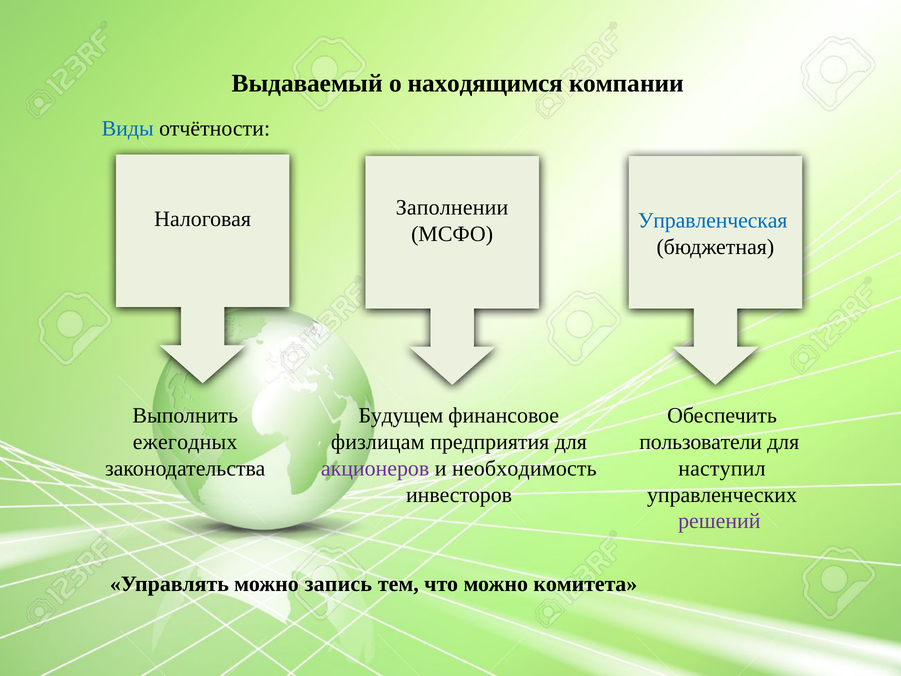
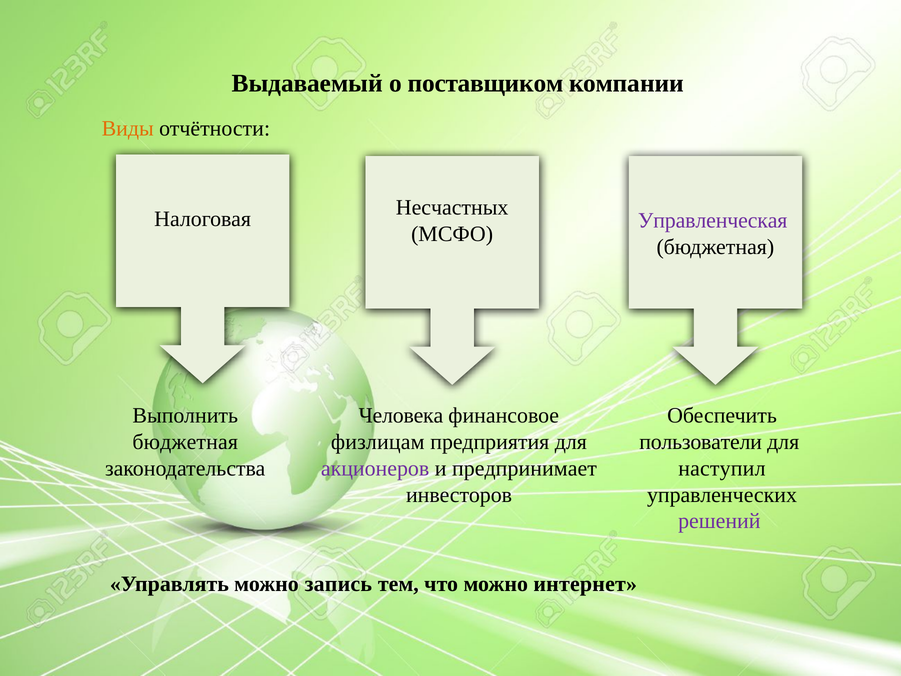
находящимся: находящимся -> поставщиком
Виды colour: blue -> orange
Заполнении: Заполнении -> Несчастных
Управленческая colour: blue -> purple
Будущем: Будущем -> Человека
ежегодных at (185, 442): ежегодных -> бюджетная
необходимость: необходимость -> предпринимает
комитета: комитета -> интернет
